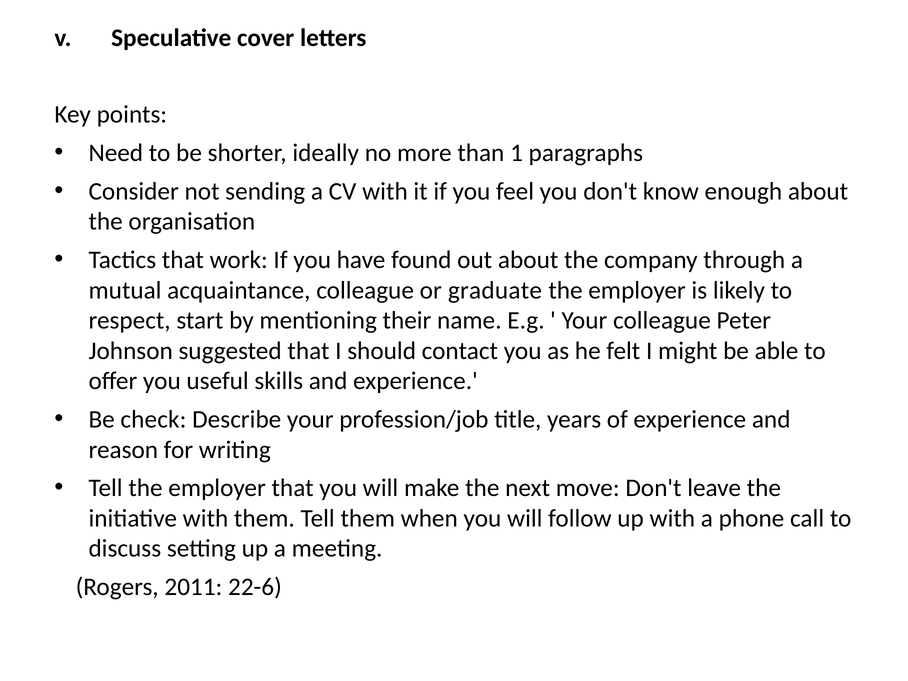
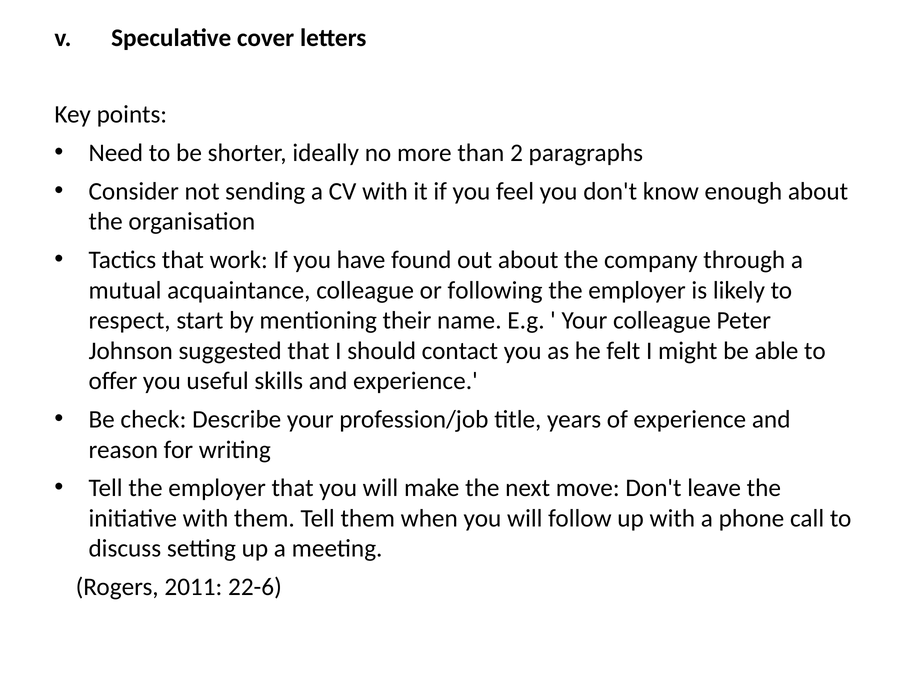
1: 1 -> 2
graduate: graduate -> following
